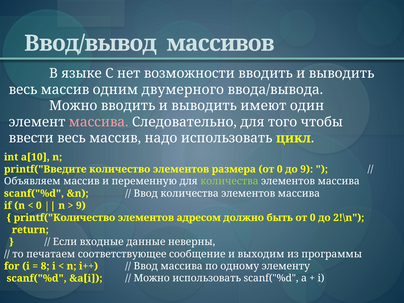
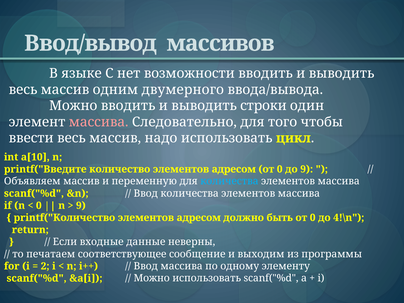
имеют: имеют -> строки
количество элементов размера: размера -> адресом
количества at (229, 181) colour: light green -> light blue
2!\n: 2!\n -> 4!\n
8: 8 -> 2
